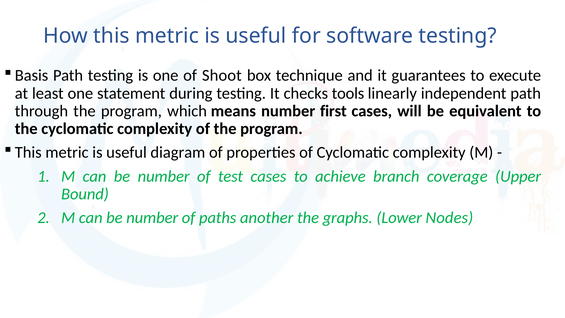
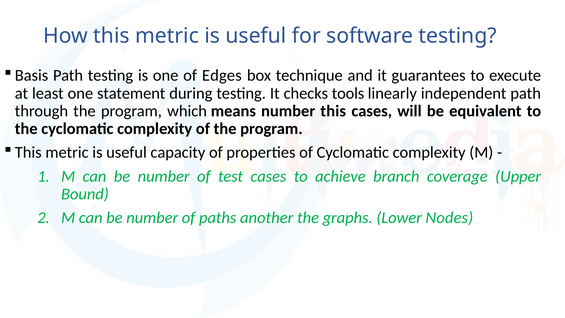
Shoot: Shoot -> Edges
number first: first -> this
diagram: diagram -> capacity
